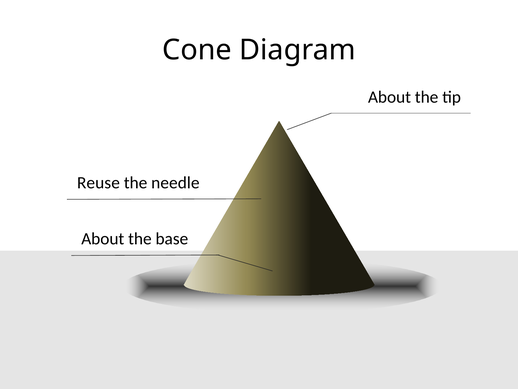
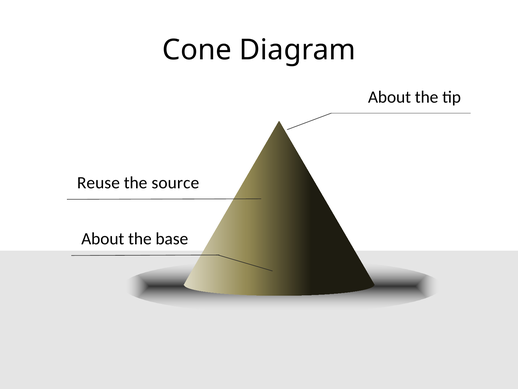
needle: needle -> source
